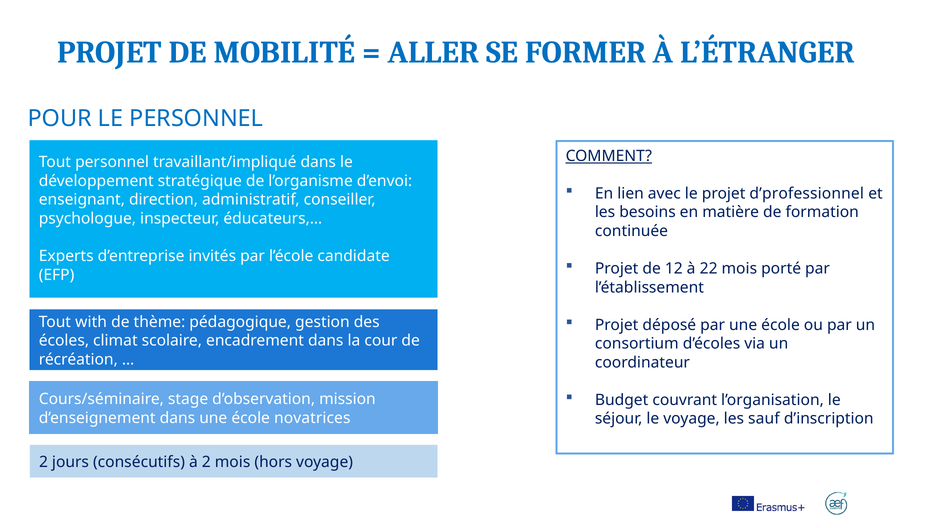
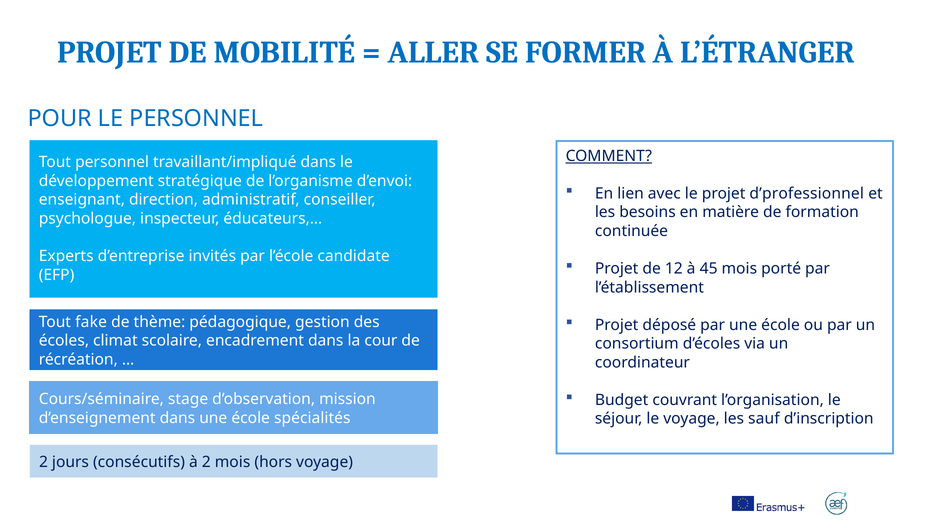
22: 22 -> 45
with: with -> fake
novatrices: novatrices -> spécialités
